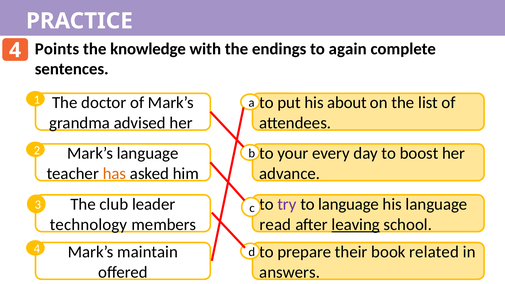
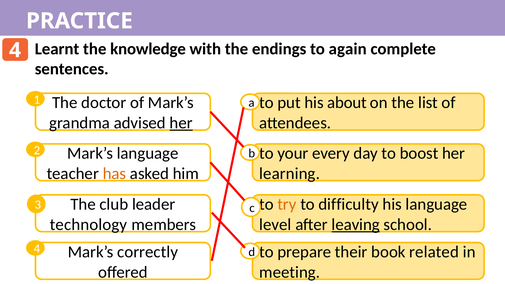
Points: Points -> Learnt
her at (181, 123) underline: none -> present
advance: advance -> learning
try colour: purple -> orange
to language: language -> difficulty
read: read -> level
maintain: maintain -> correctly
answers: answers -> meeting
